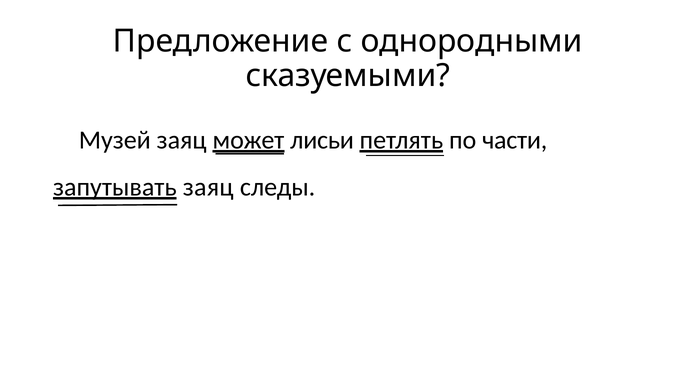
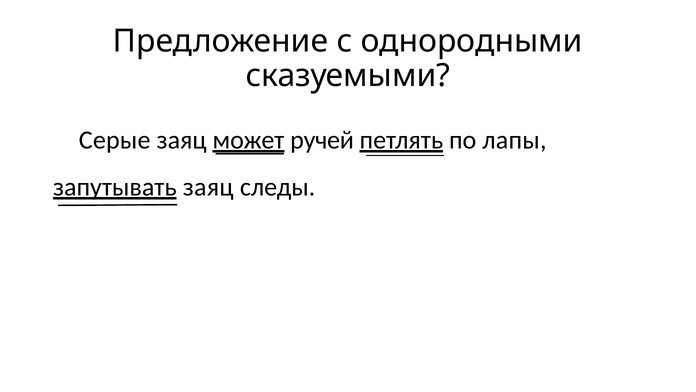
Музей: Музей -> Серые
лисьи: лисьи -> ручей
части: части -> лапы
